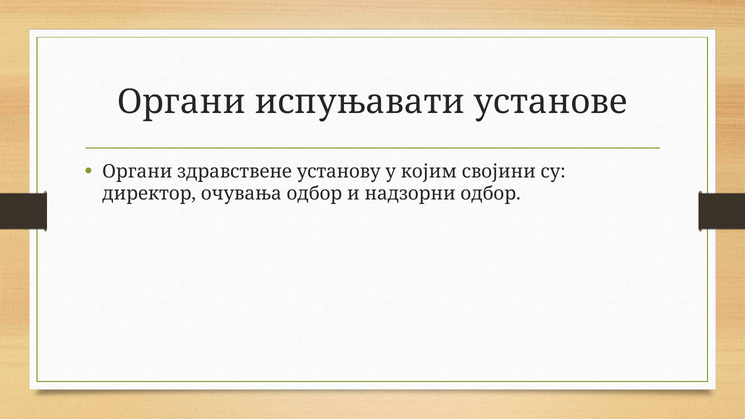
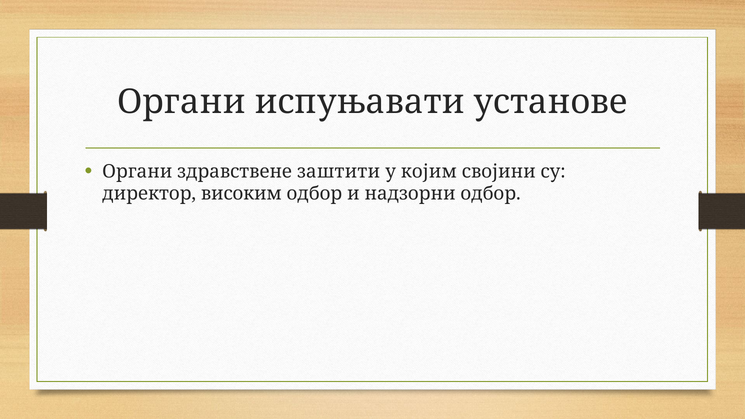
установу: установу -> заштити
очувања: очувања -> високим
